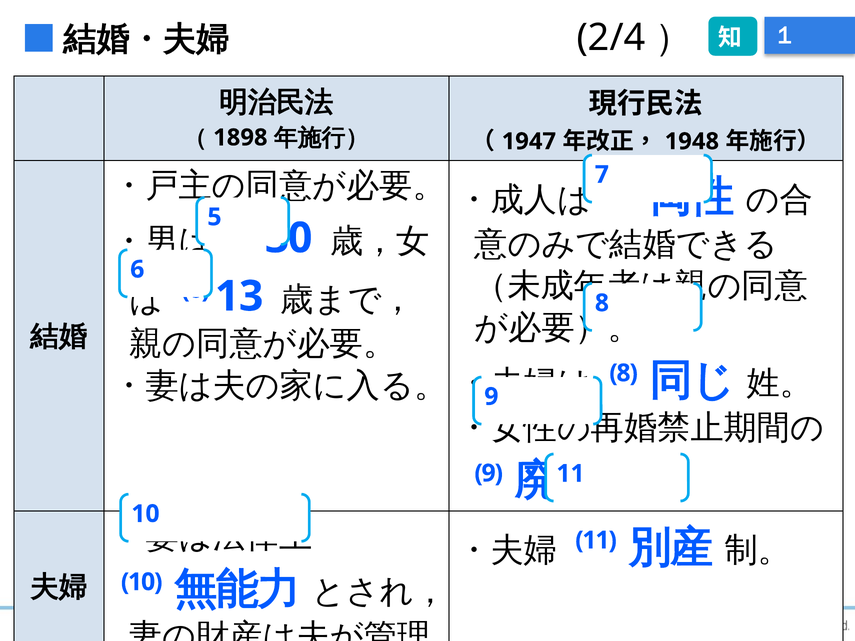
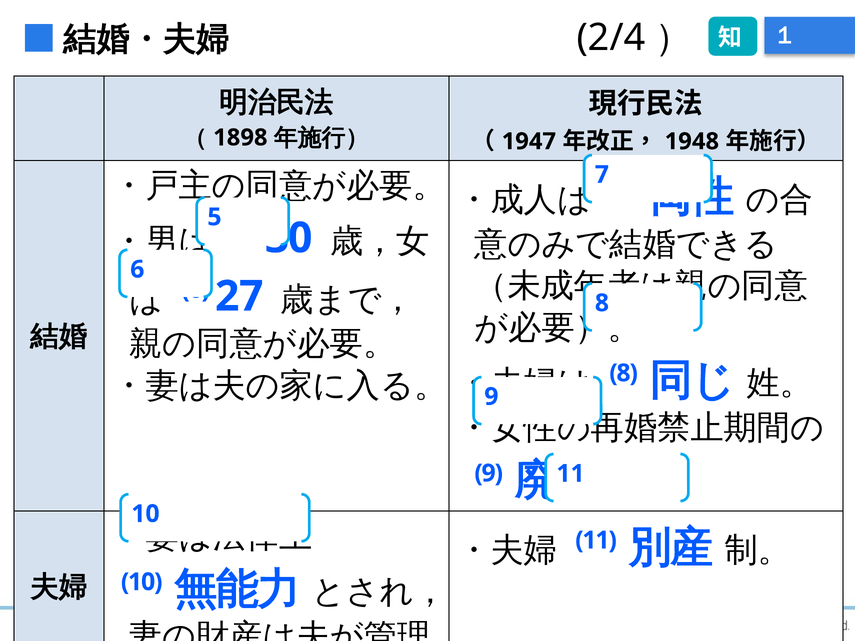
13: 13 -> 27
